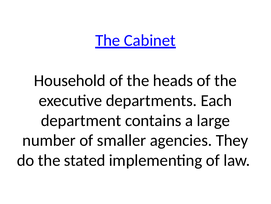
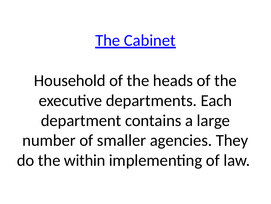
stated: stated -> within
